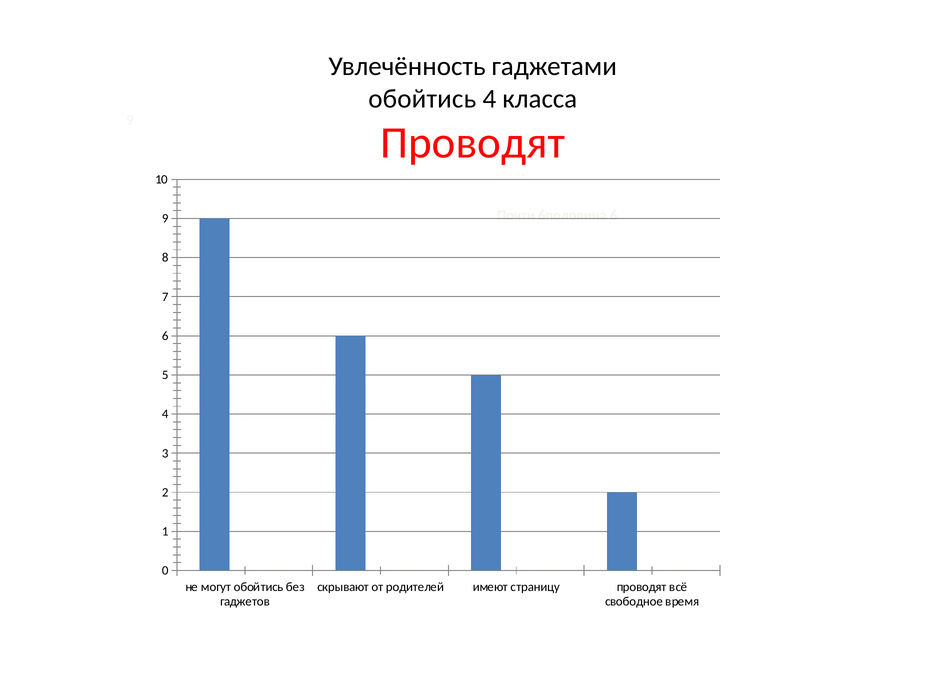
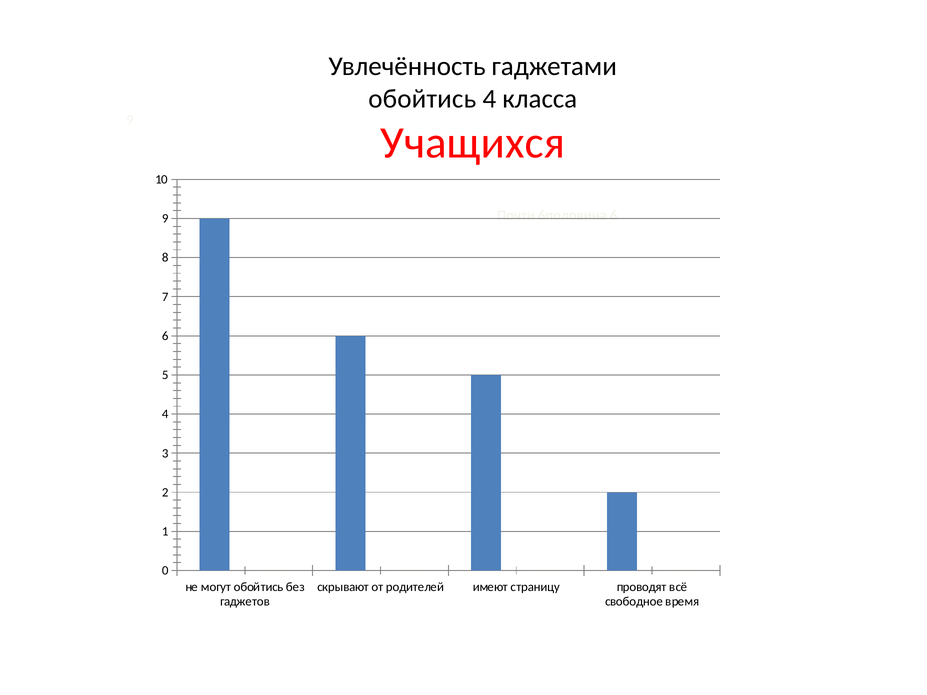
Проводят at (473, 143): Проводят -> Учащихся
